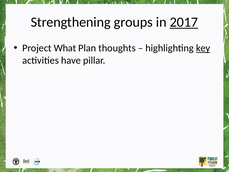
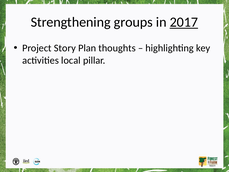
What: What -> Story
key underline: present -> none
have: have -> local
